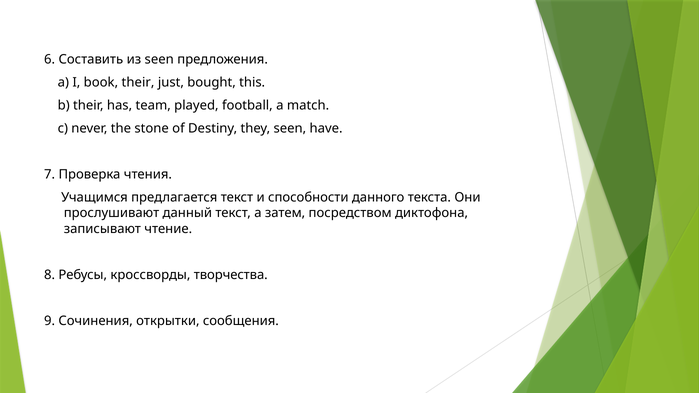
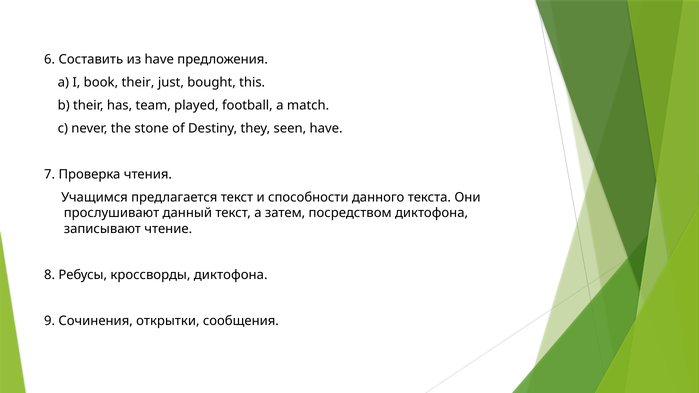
из seen: seen -> have
кроссворды творчества: творчества -> диктофона
